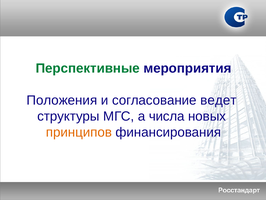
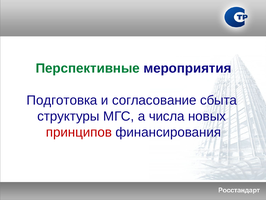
Положения: Положения -> Подготовка
ведет: ведет -> сбыта
принципов colour: orange -> red
